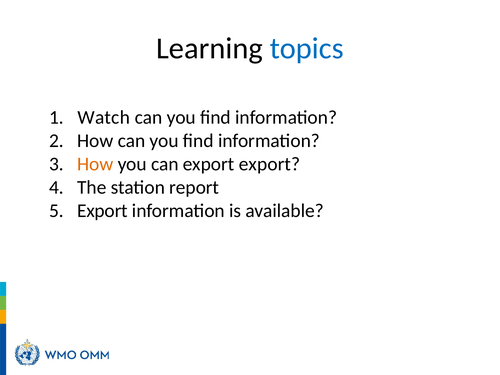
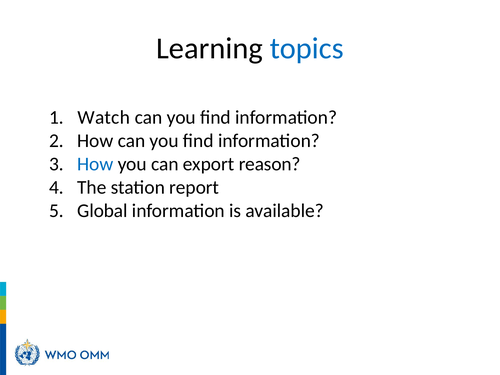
How at (95, 164) colour: orange -> blue
export export: export -> reason
Export at (102, 211): Export -> Global
